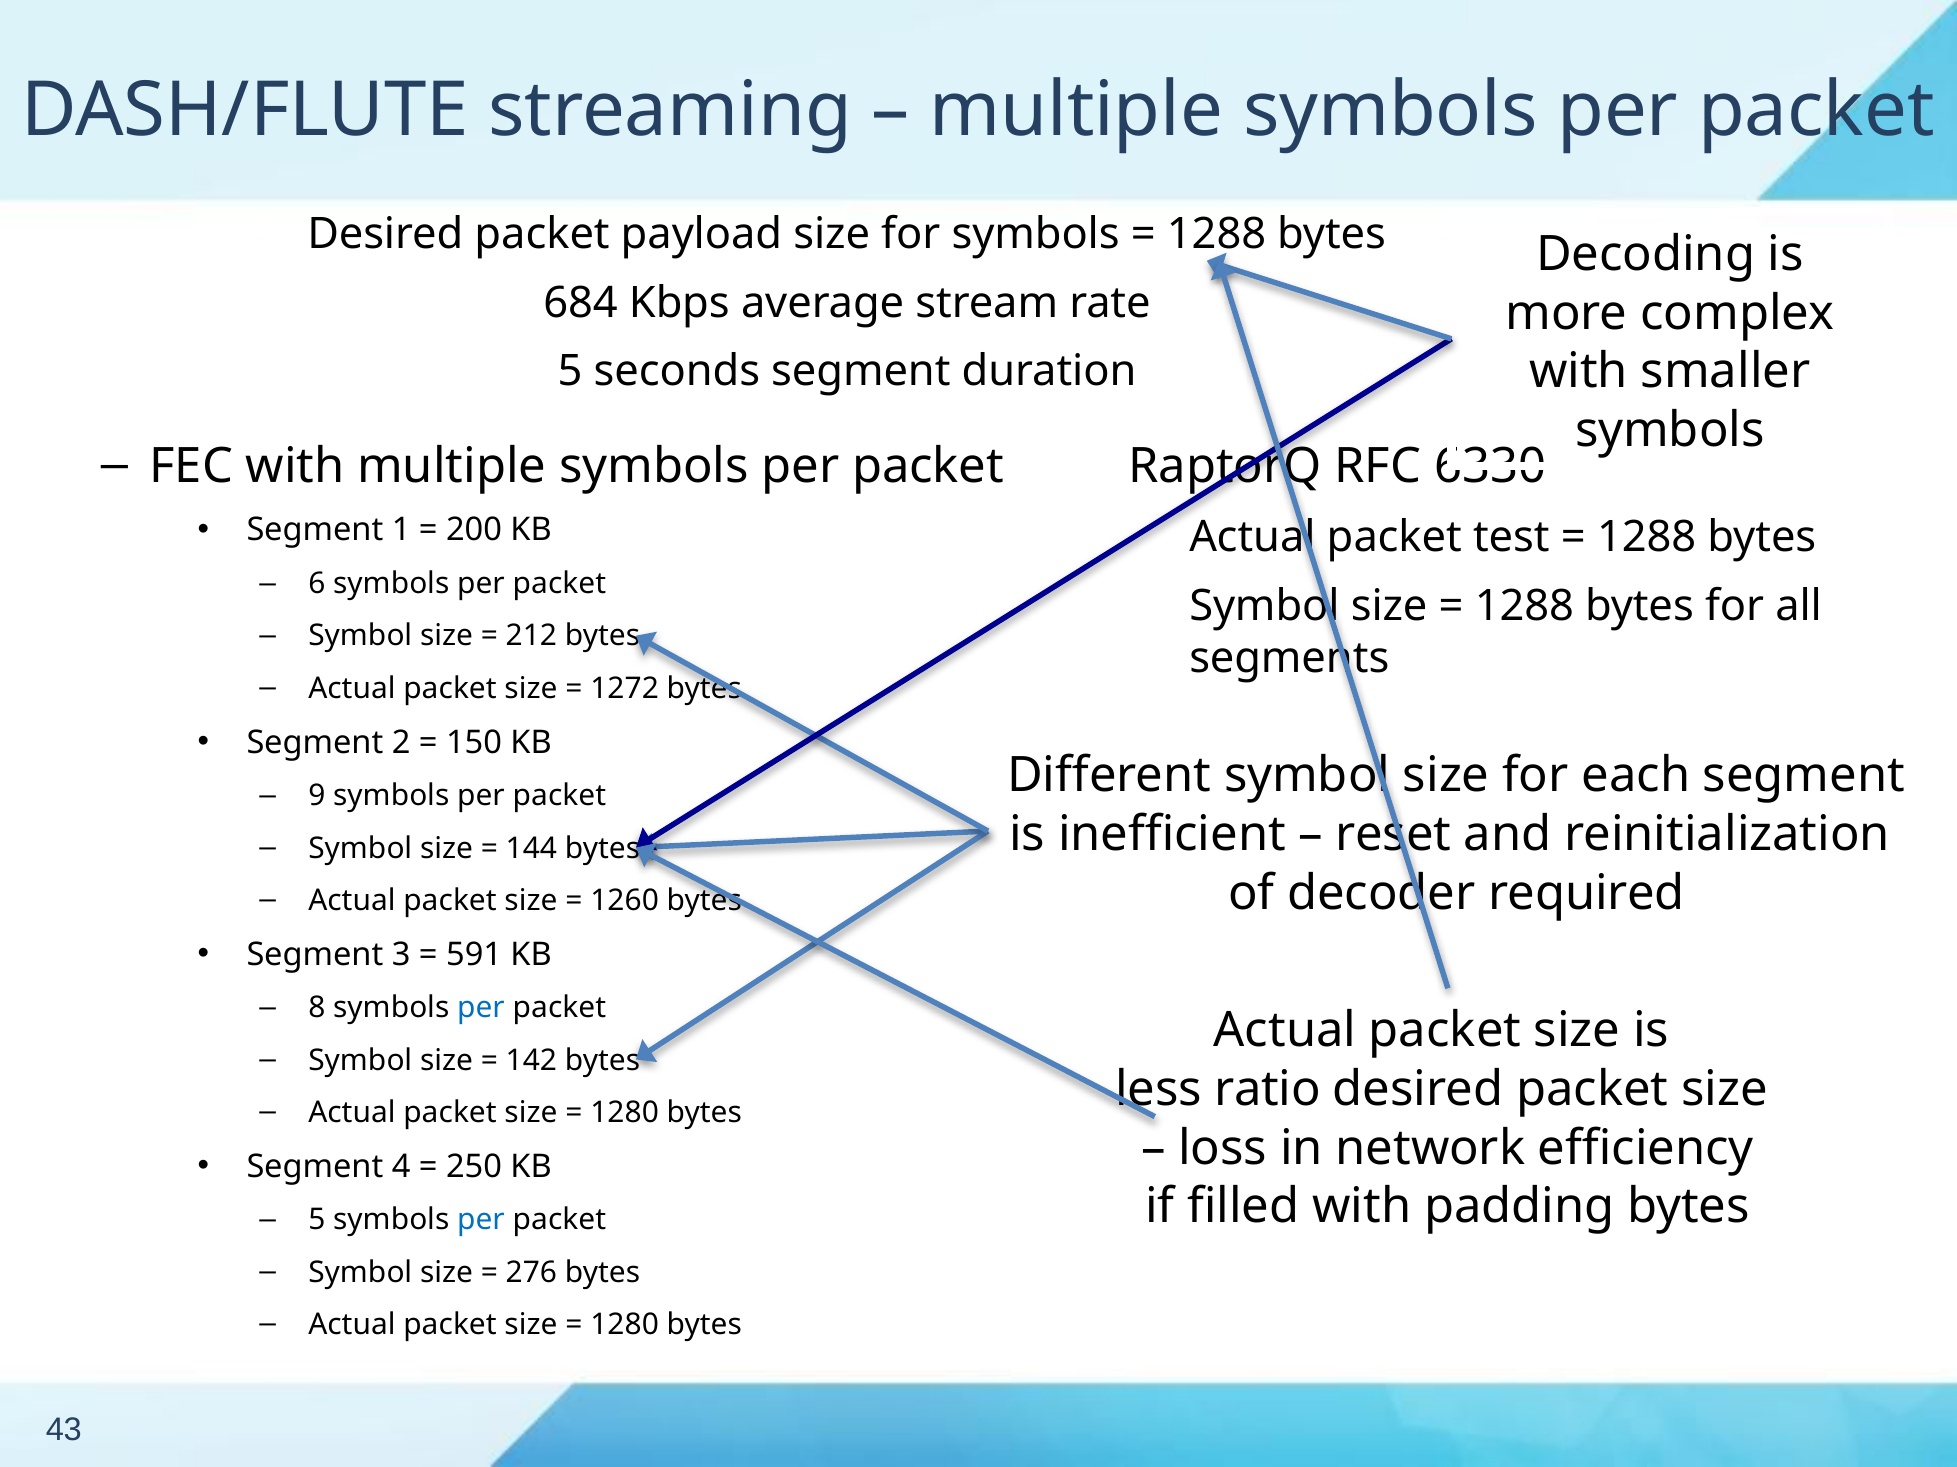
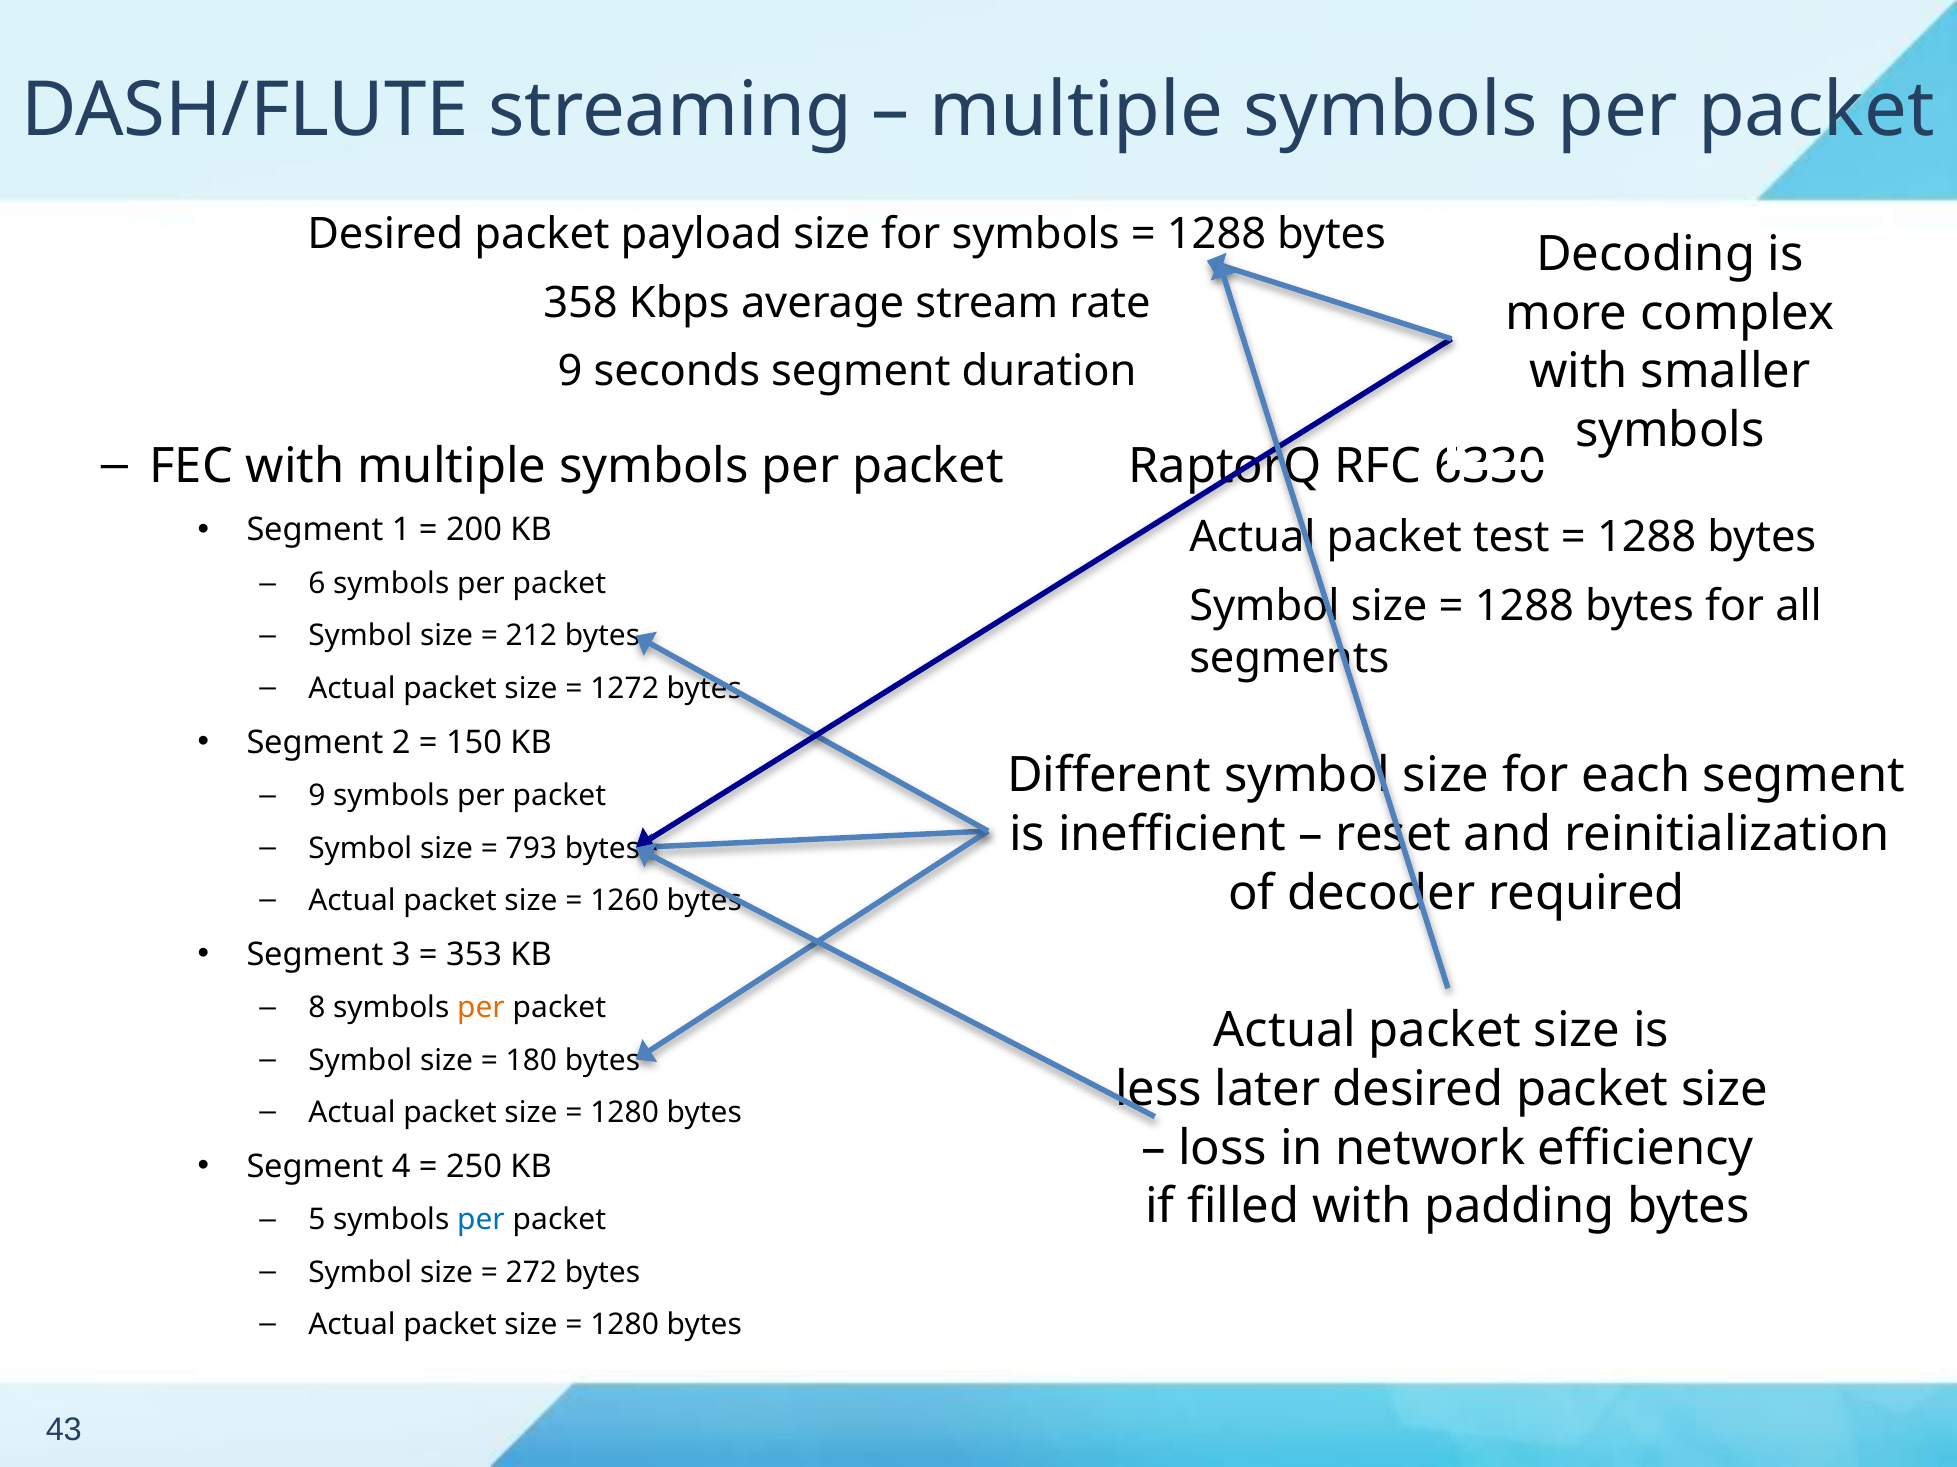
684: 684 -> 358
5 at (570, 372): 5 -> 9
144: 144 -> 793
591: 591 -> 353
per at (481, 1009) colour: blue -> orange
142: 142 -> 180
ratio: ratio -> later
276: 276 -> 272
